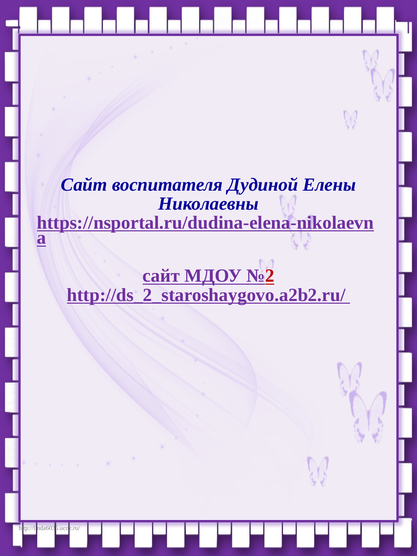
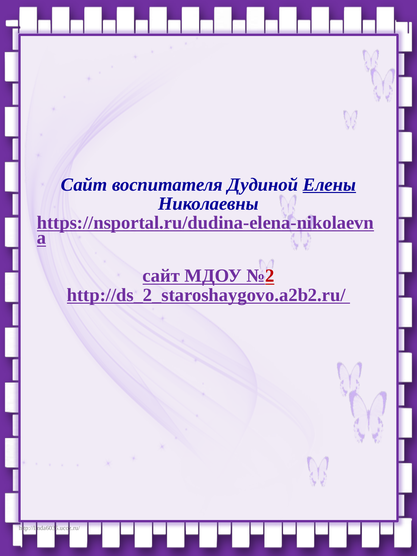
Елены underline: none -> present
